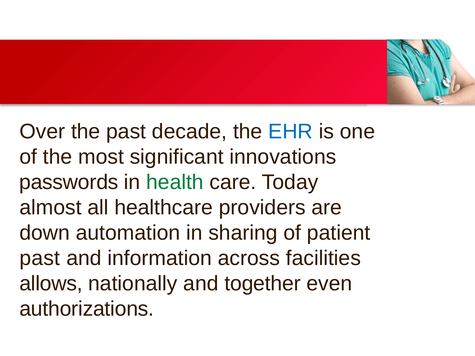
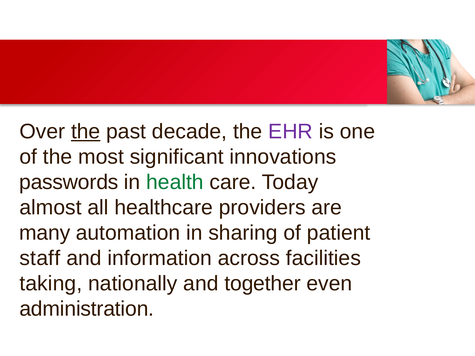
the at (86, 132) underline: none -> present
EHR colour: blue -> purple
down: down -> many
past at (40, 258): past -> staff
allows: allows -> taking
authorizations: authorizations -> administration
